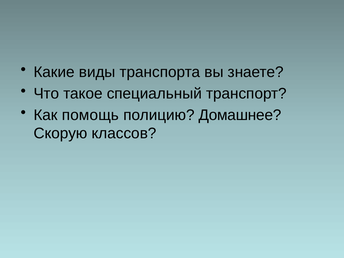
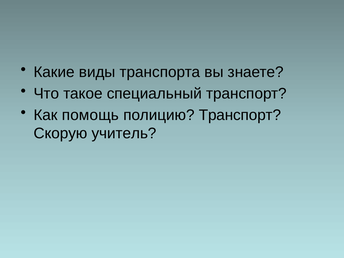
полицию Домашнее: Домашнее -> Транспорт
классов: классов -> учитель
